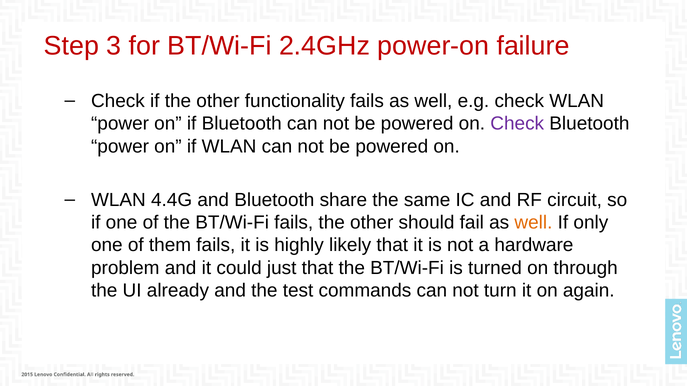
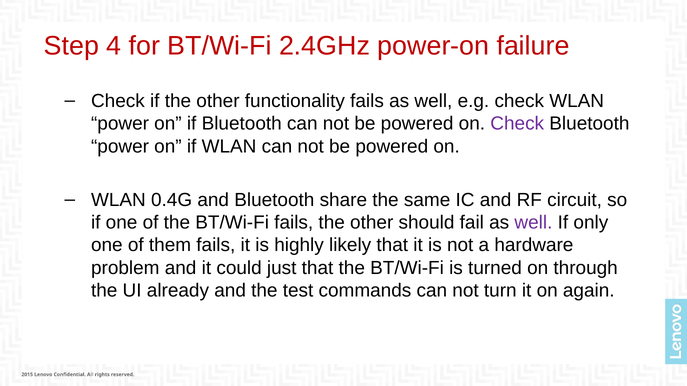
3: 3 -> 4
4.4G: 4.4G -> 0.4G
well at (533, 223) colour: orange -> purple
